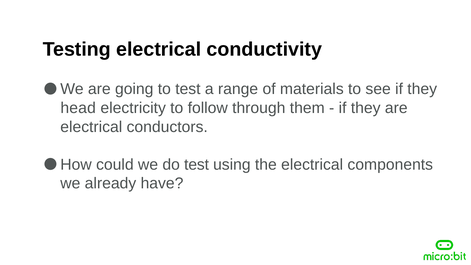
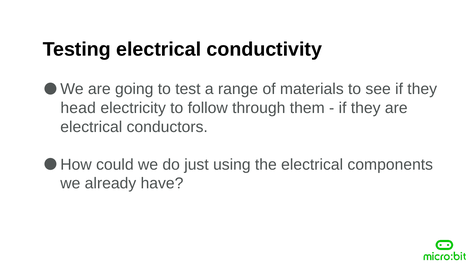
do test: test -> just
